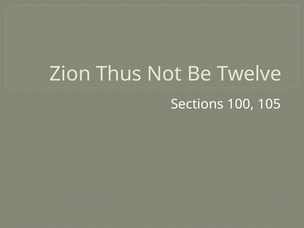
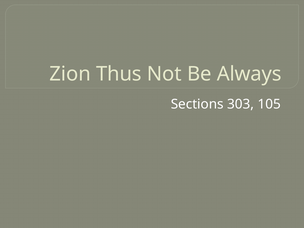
Twelve: Twelve -> Always
100: 100 -> 303
